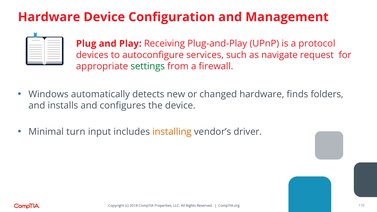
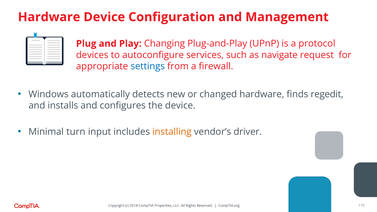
Receiving: Receiving -> Changing
settings colour: green -> blue
folders: folders -> regedit
